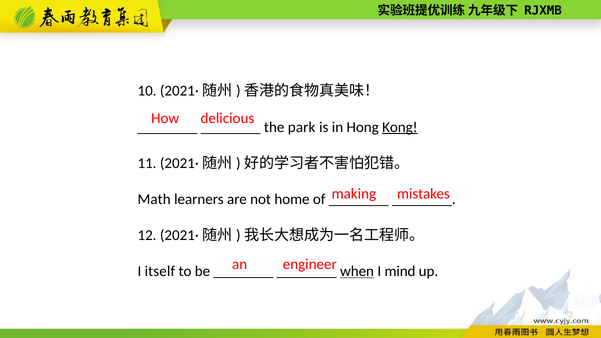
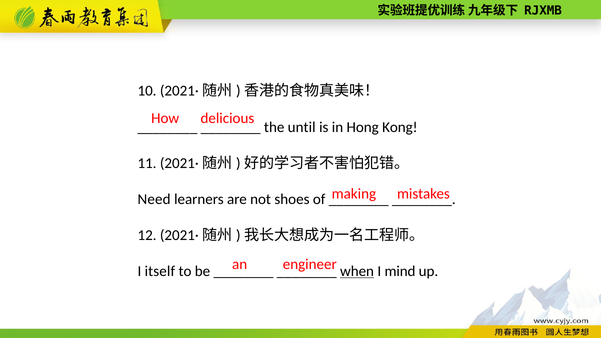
park: park -> until
Kong underline: present -> none
Math: Math -> Need
home: home -> shoes
